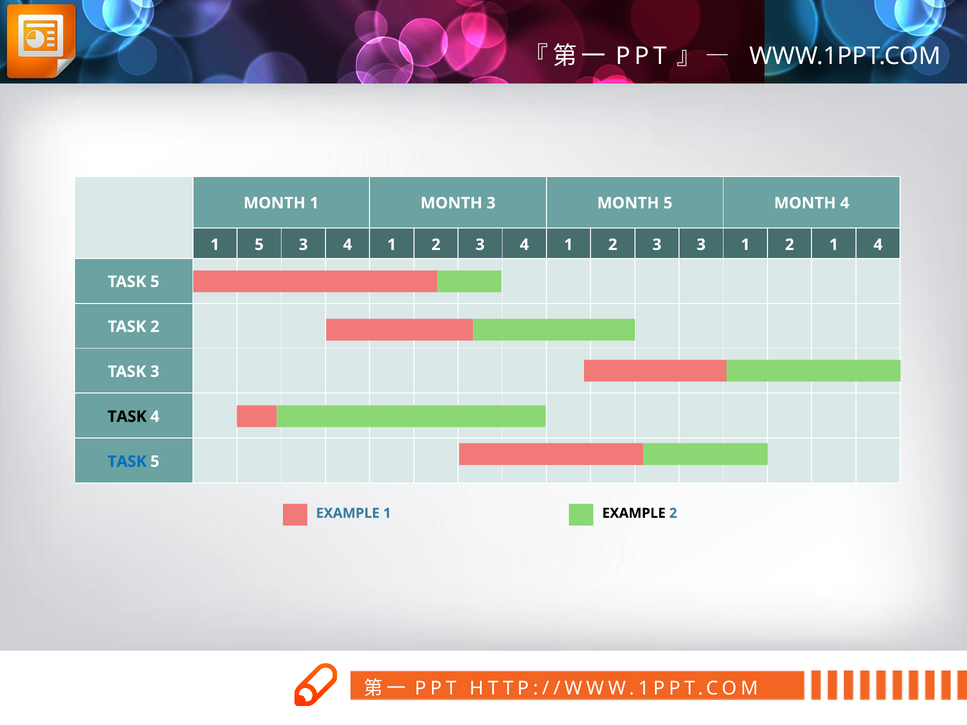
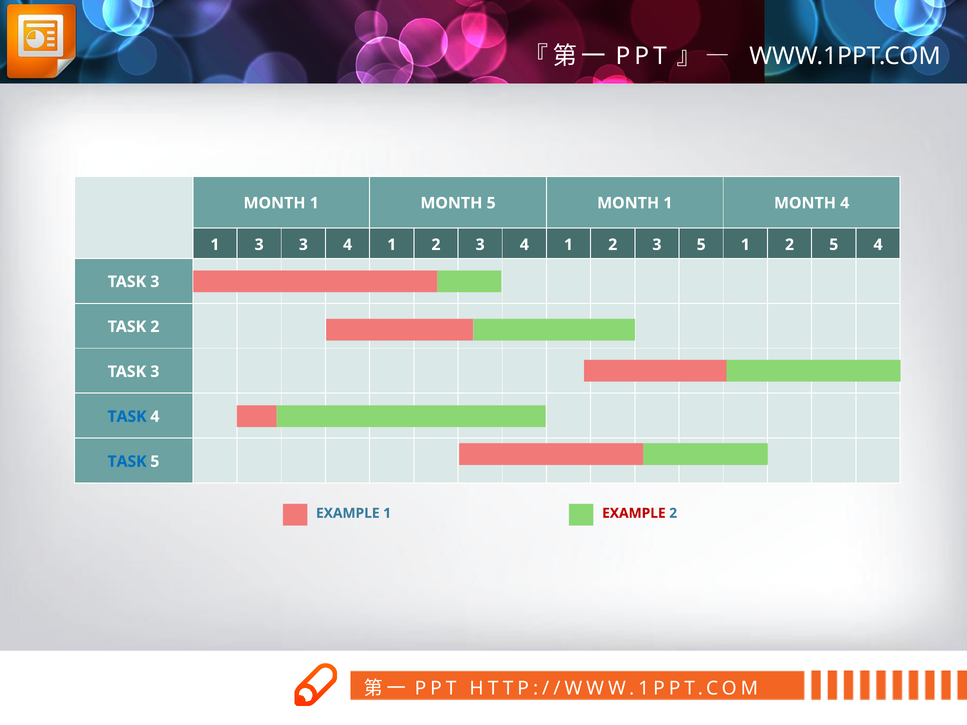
MONTH 3: 3 -> 5
5 at (668, 203): 5 -> 1
1 5: 5 -> 3
3 3: 3 -> 5
2 1: 1 -> 5
5 at (155, 282): 5 -> 3
TASK at (127, 417) colour: black -> blue
EXAMPLE at (634, 513) colour: black -> red
